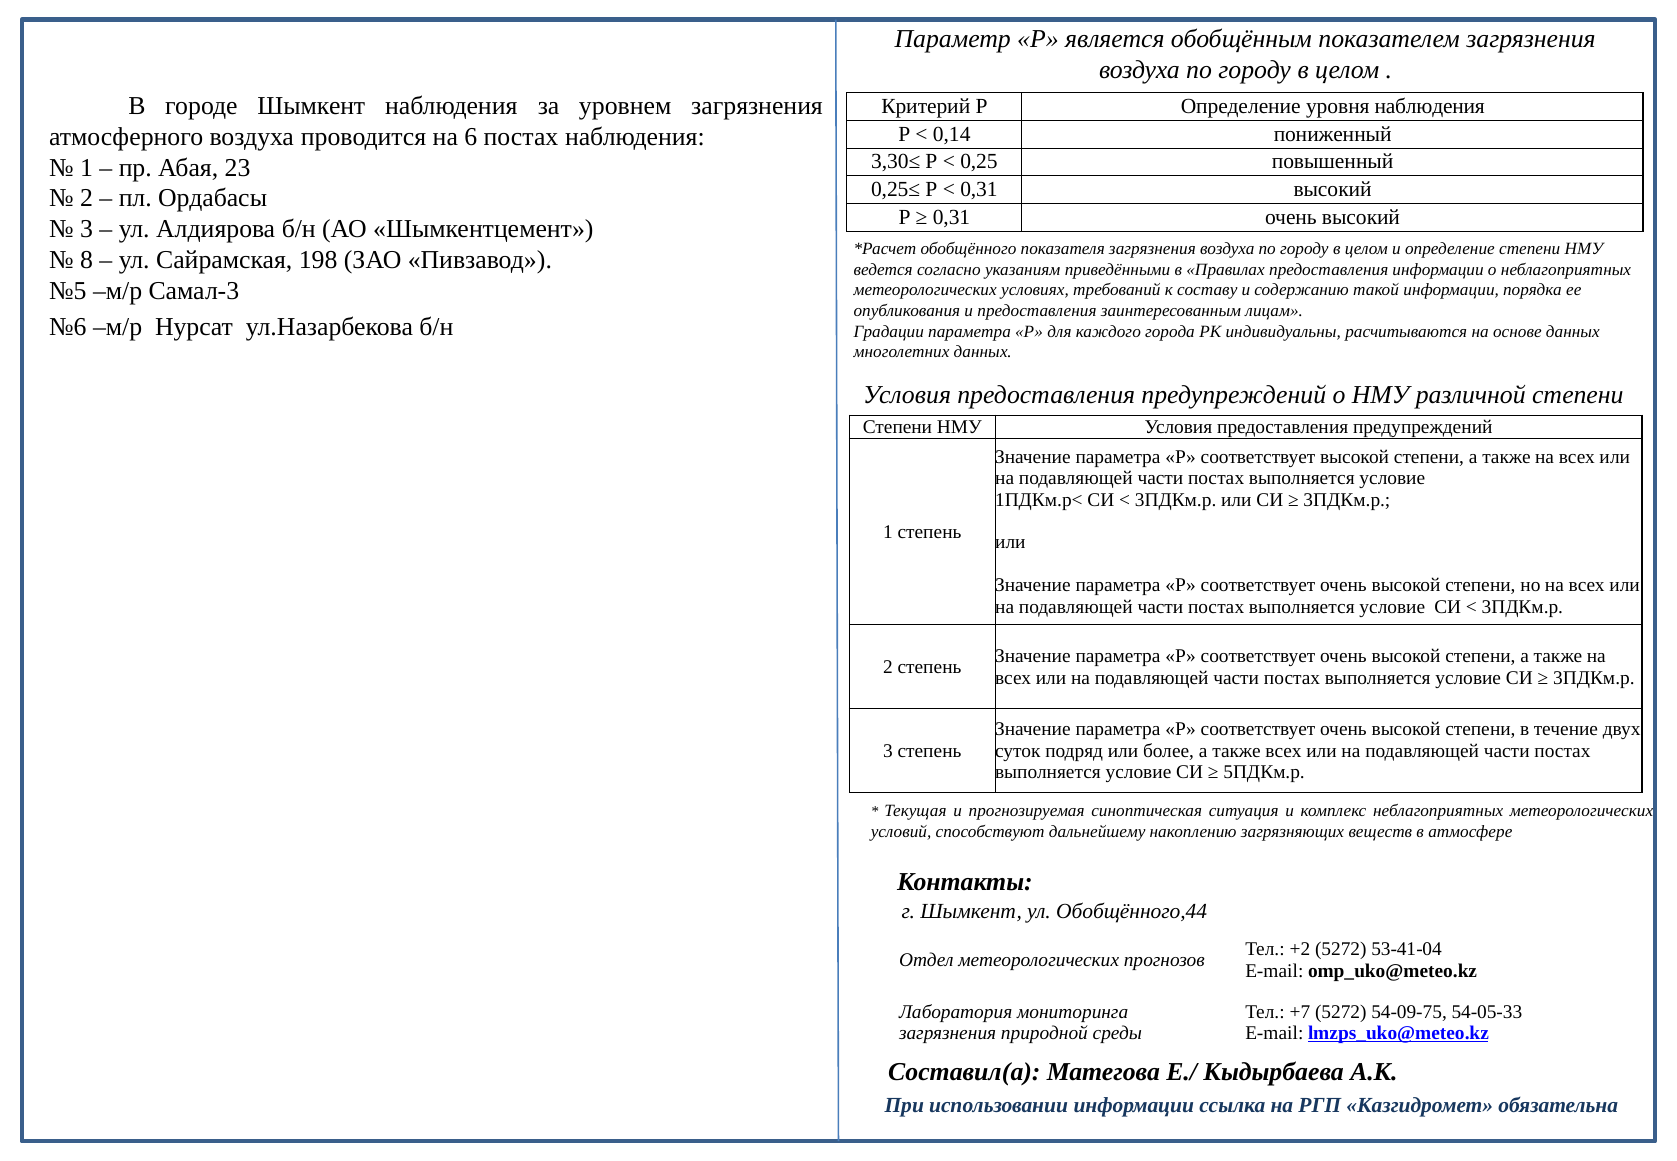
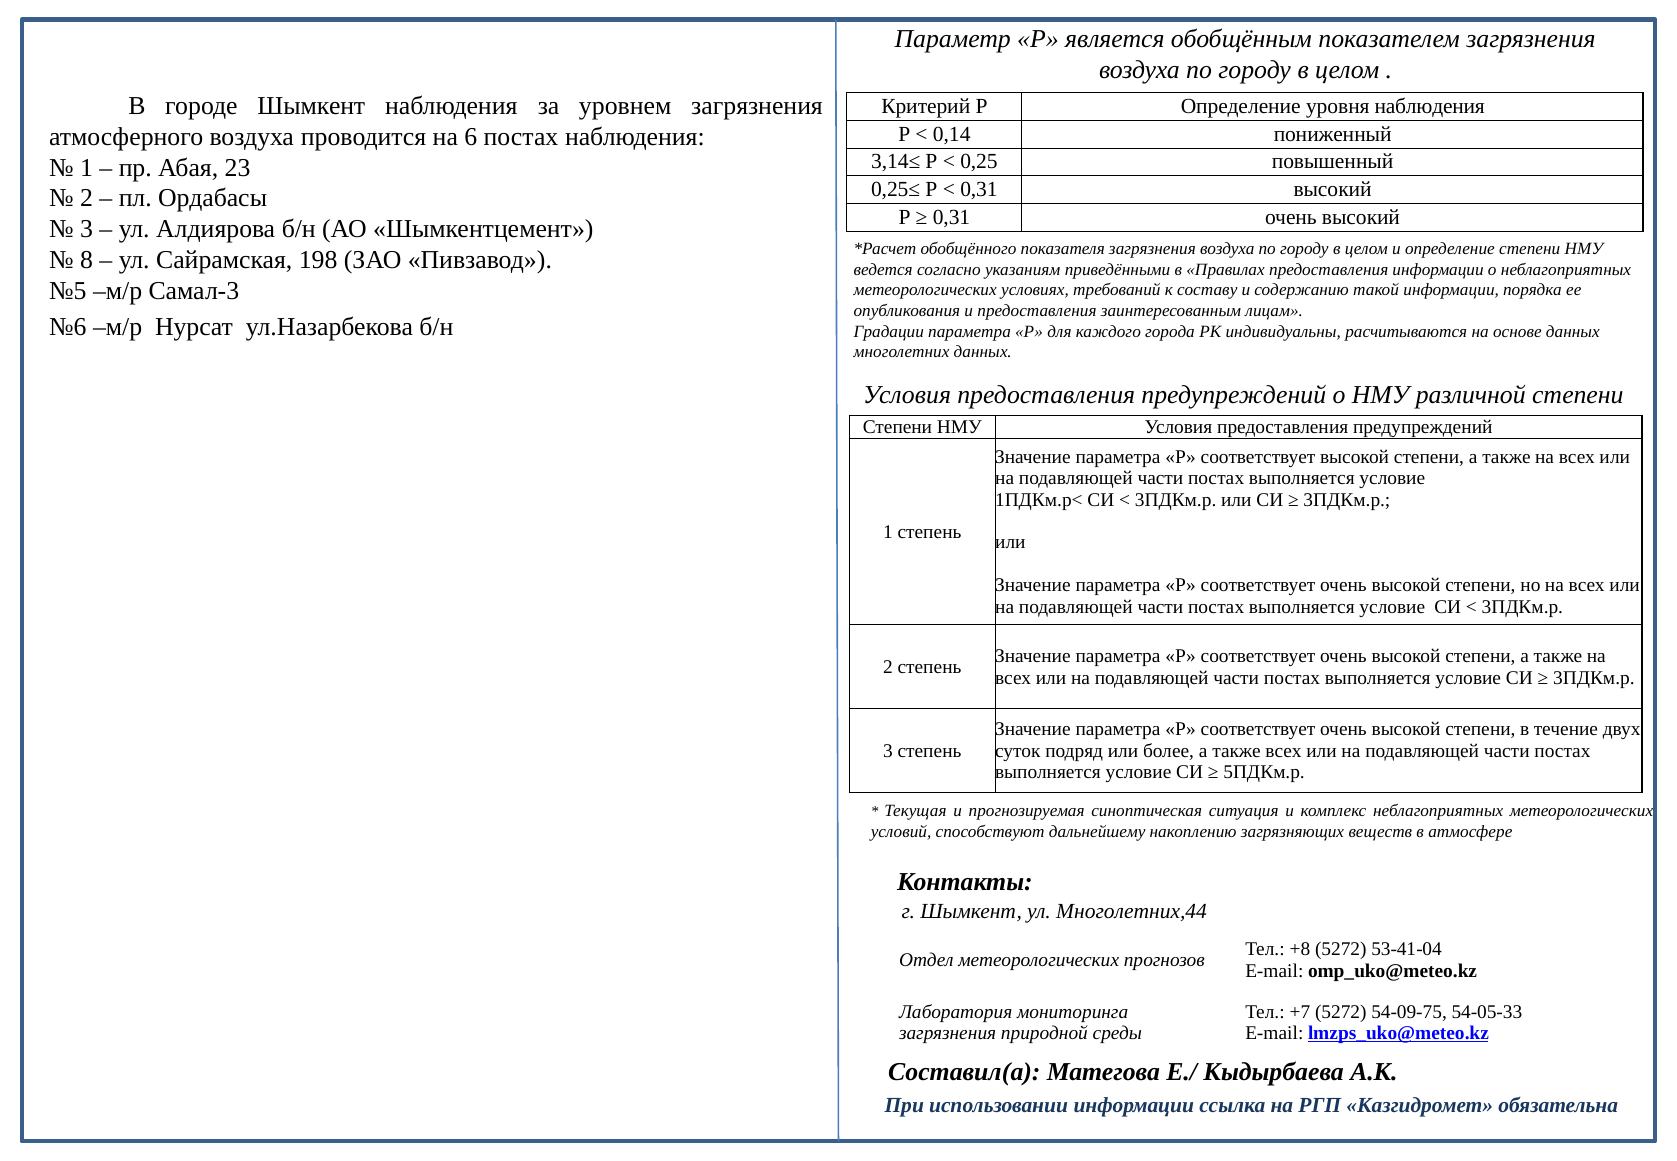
3,30≤: 3,30≤ -> 3,14≤
Обобщённого,44: Обобщённого,44 -> Многолетних,44
+2: +2 -> +8
